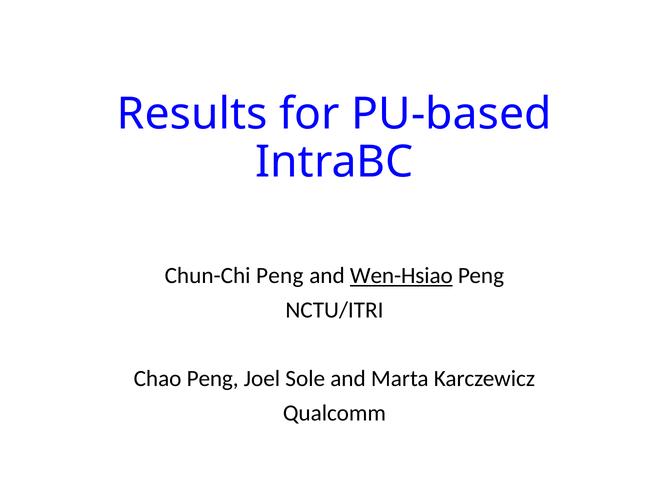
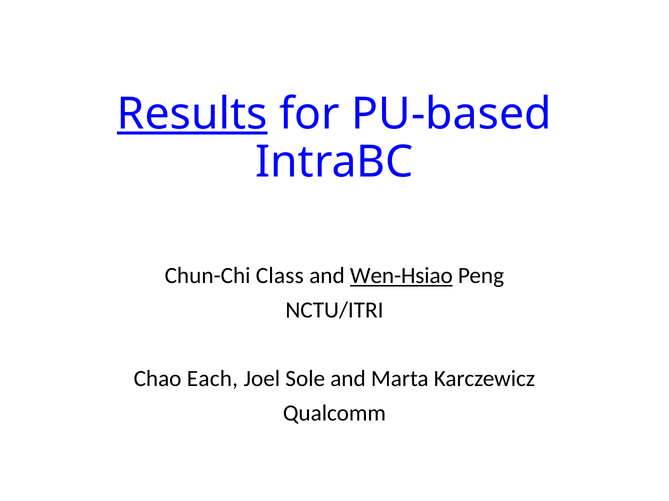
Results underline: none -> present
Chun-Chi Peng: Peng -> Class
Chao Peng: Peng -> Each
